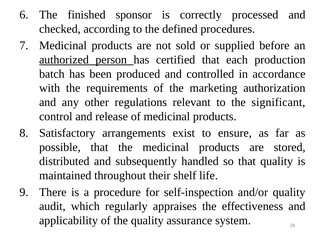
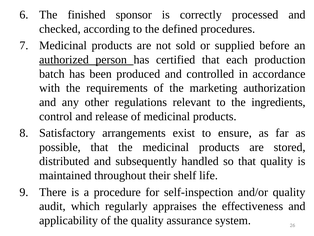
significant: significant -> ingredients
